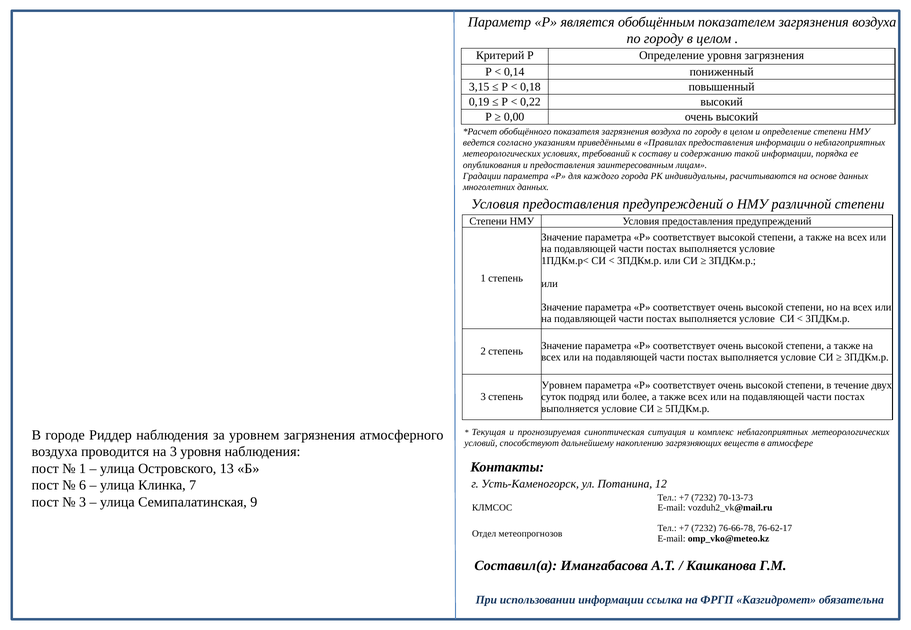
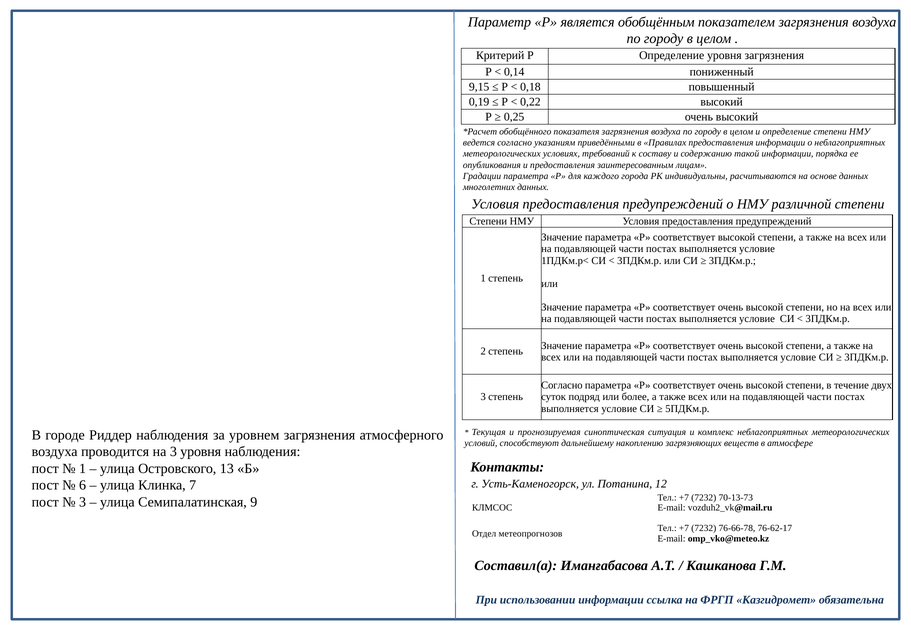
3,15: 3,15 -> 9,15
0,00: 0,00 -> 0,25
Уровнем at (562, 386): Уровнем -> Согласно
